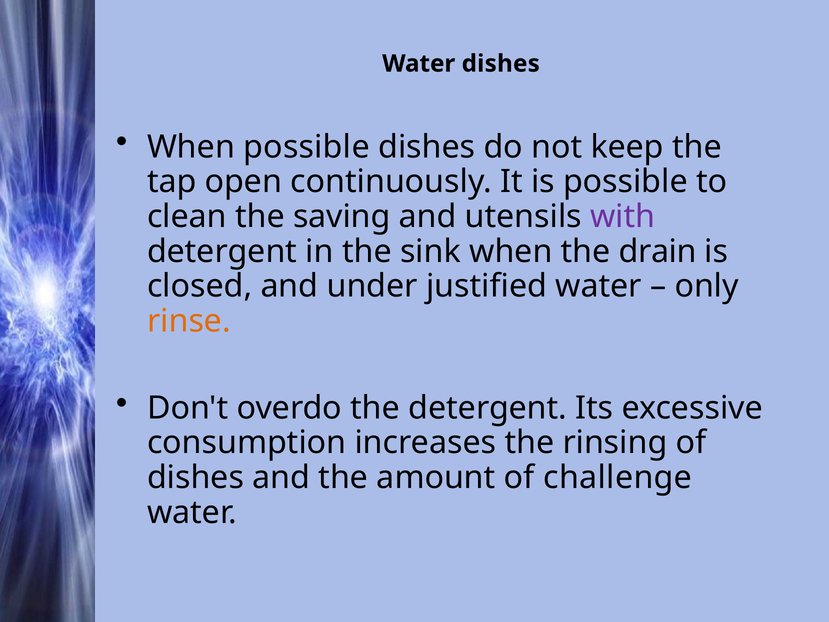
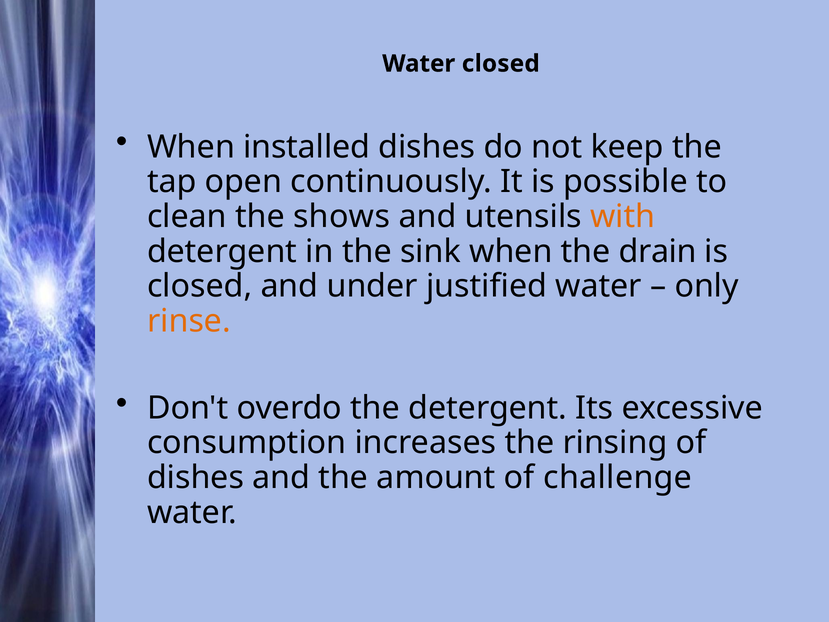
Water dishes: dishes -> closed
When possible: possible -> installed
saving: saving -> shows
with colour: purple -> orange
